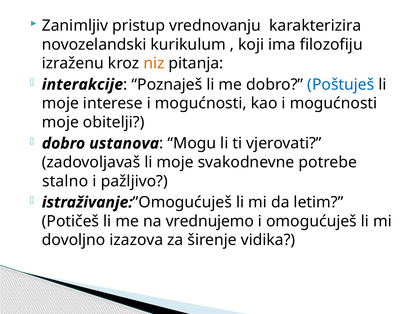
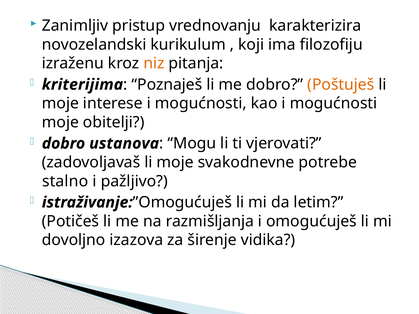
interakcije: interakcije -> kriterijima
Poštuješ colour: blue -> orange
vrednujemo: vrednujemo -> razmišljanja
